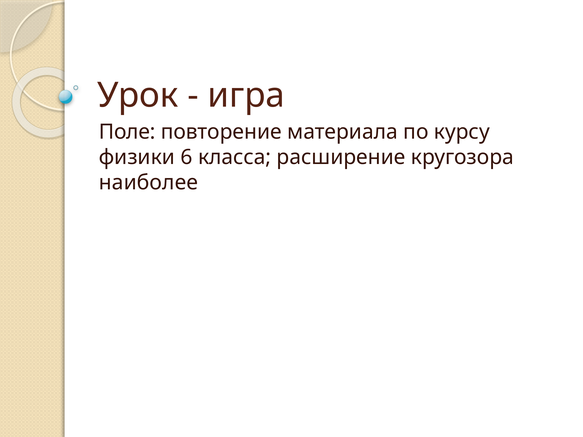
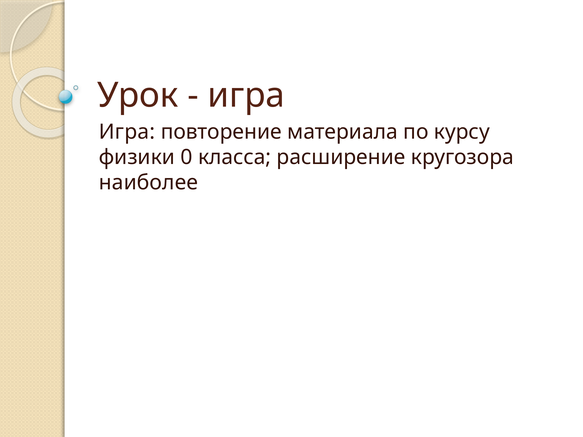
Поле at (127, 132): Поле -> Игра
6: 6 -> 0
